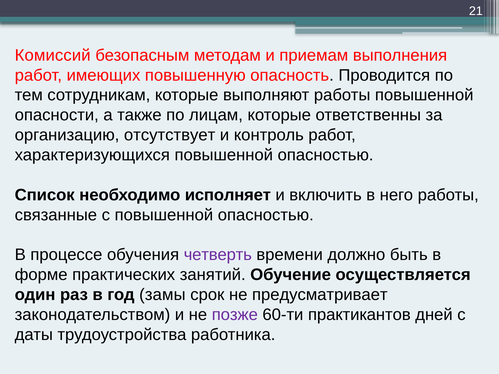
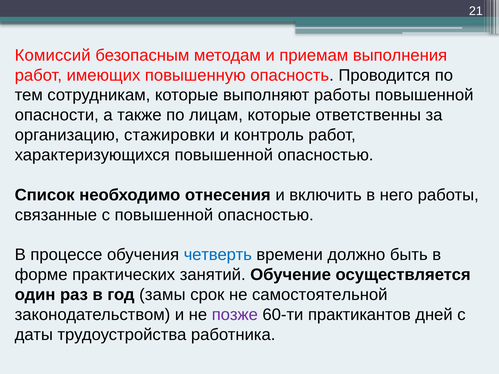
отсутствует: отсутствует -> стажировки
исполняет: исполняет -> отнесения
четверть colour: purple -> blue
предусматривает: предусматривает -> самостоятельной
